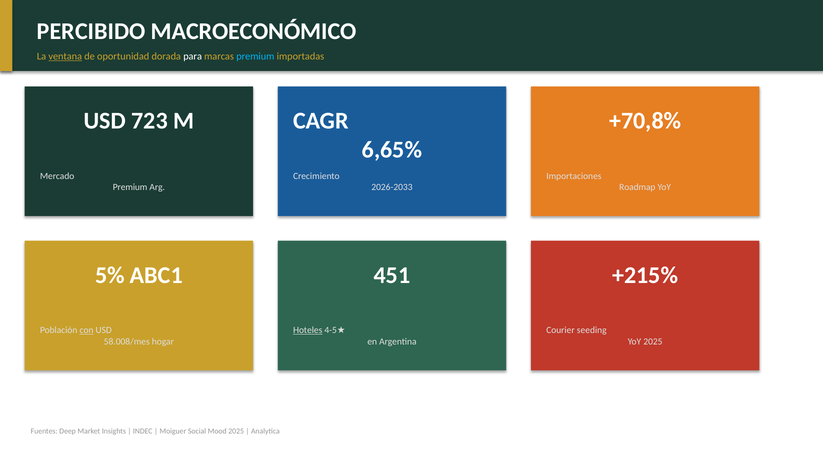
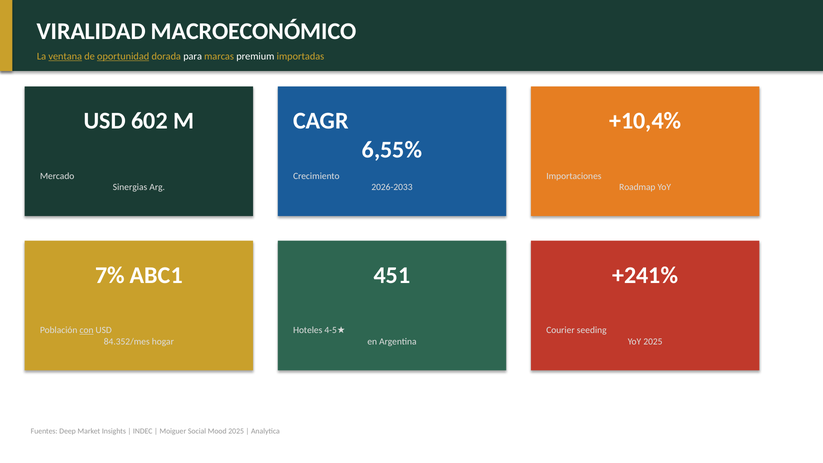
PERCIBIDO: PERCIBIDO -> VIRALIDAD
oportunidad underline: none -> present
premium at (255, 56) colour: light blue -> white
723: 723 -> 602
+70,8%: +70,8% -> +10,4%
6,65%: 6,65% -> 6,55%
Premium at (130, 187): Premium -> Sinergias
5%: 5% -> 7%
+215%: +215% -> +241%
Hoteles underline: present -> none
58.008/mes: 58.008/mes -> 84.352/mes
